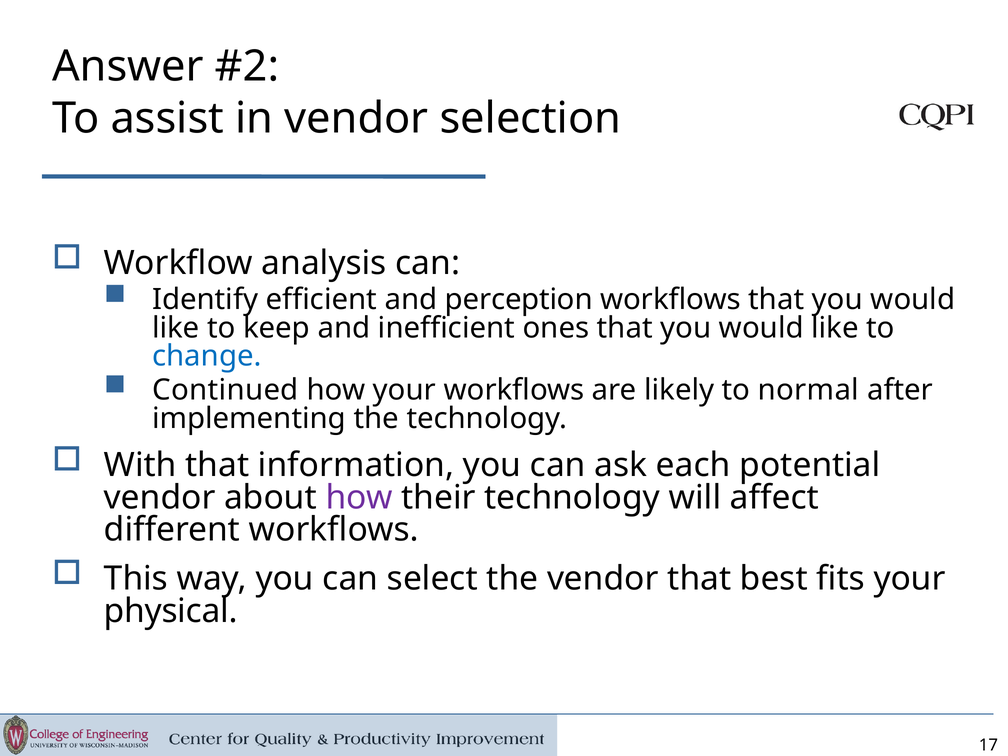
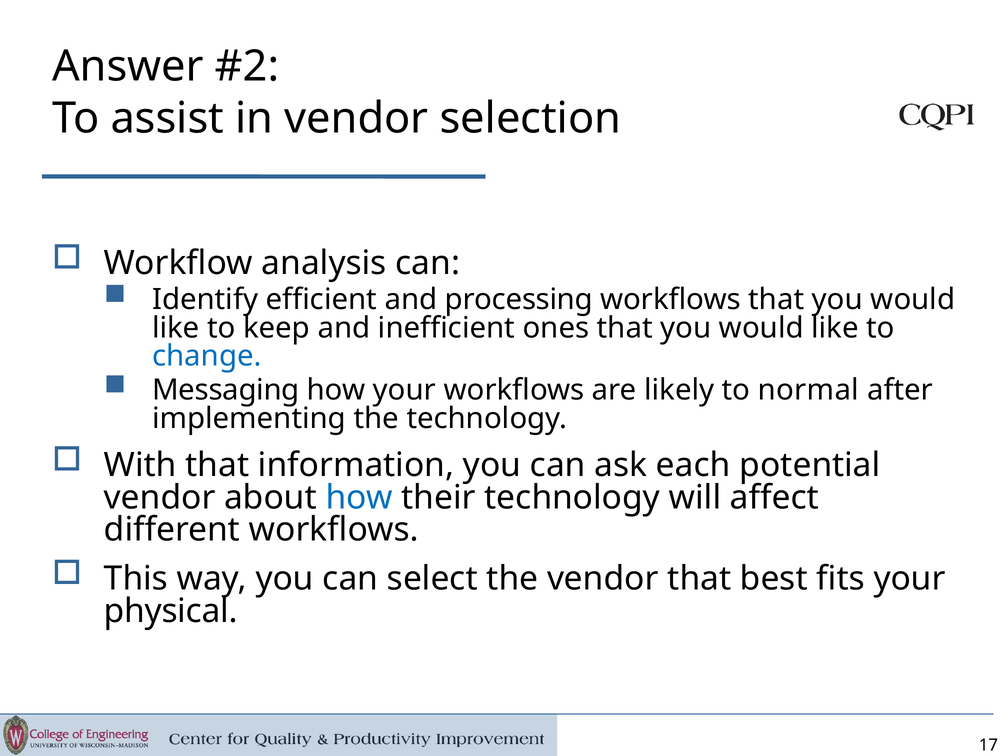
perception: perception -> processing
Continued: Continued -> Messaging
how at (359, 497) colour: purple -> blue
